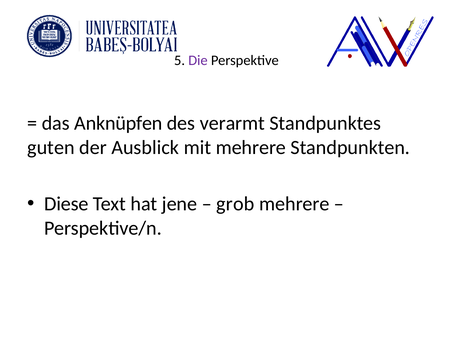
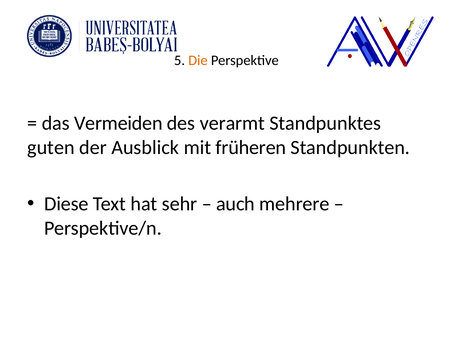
Die colour: purple -> orange
Anknüpfen: Anknüpfen -> Vermeiden
mit mehrere: mehrere -> früheren
jene: jene -> sehr
grob: grob -> auch
